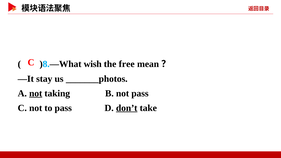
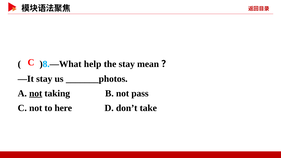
wish: wish -> help
the free: free -> stay
to pass: pass -> here
don’t underline: present -> none
